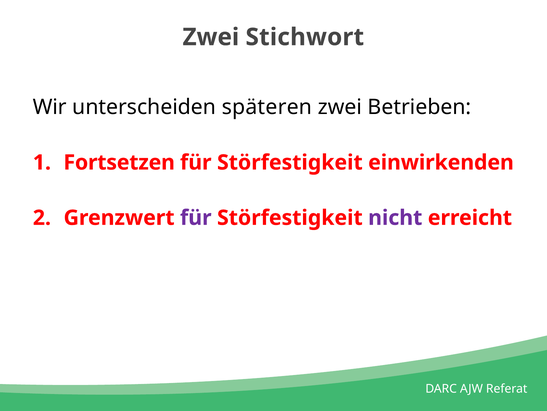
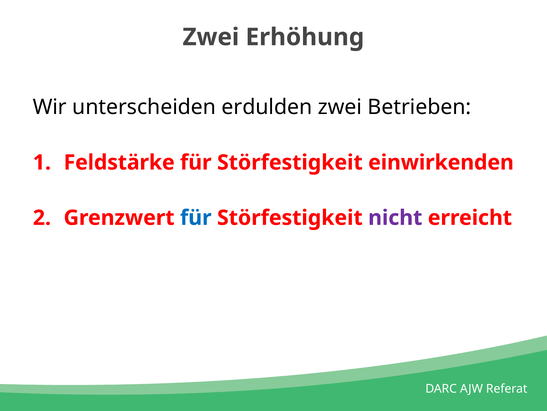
Stichwort: Stichwort -> Erhöhung
späteren: späteren -> erdulden
Fortsetzen: Fortsetzen -> Feldstärke
für at (196, 217) colour: purple -> blue
